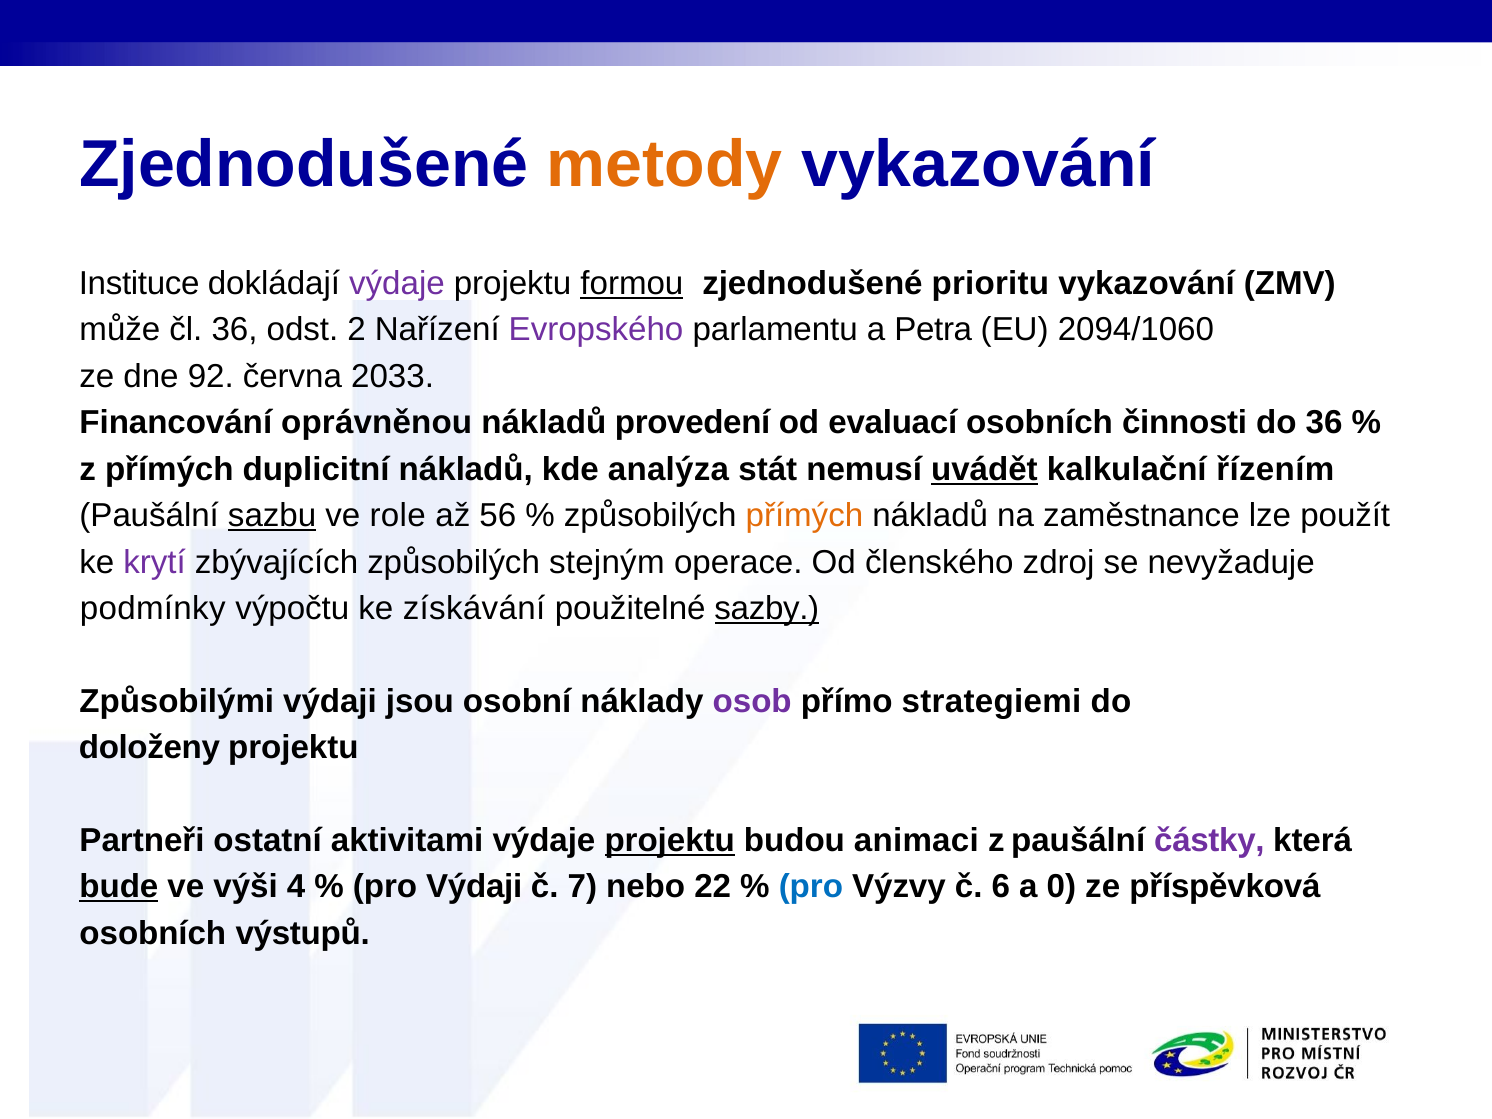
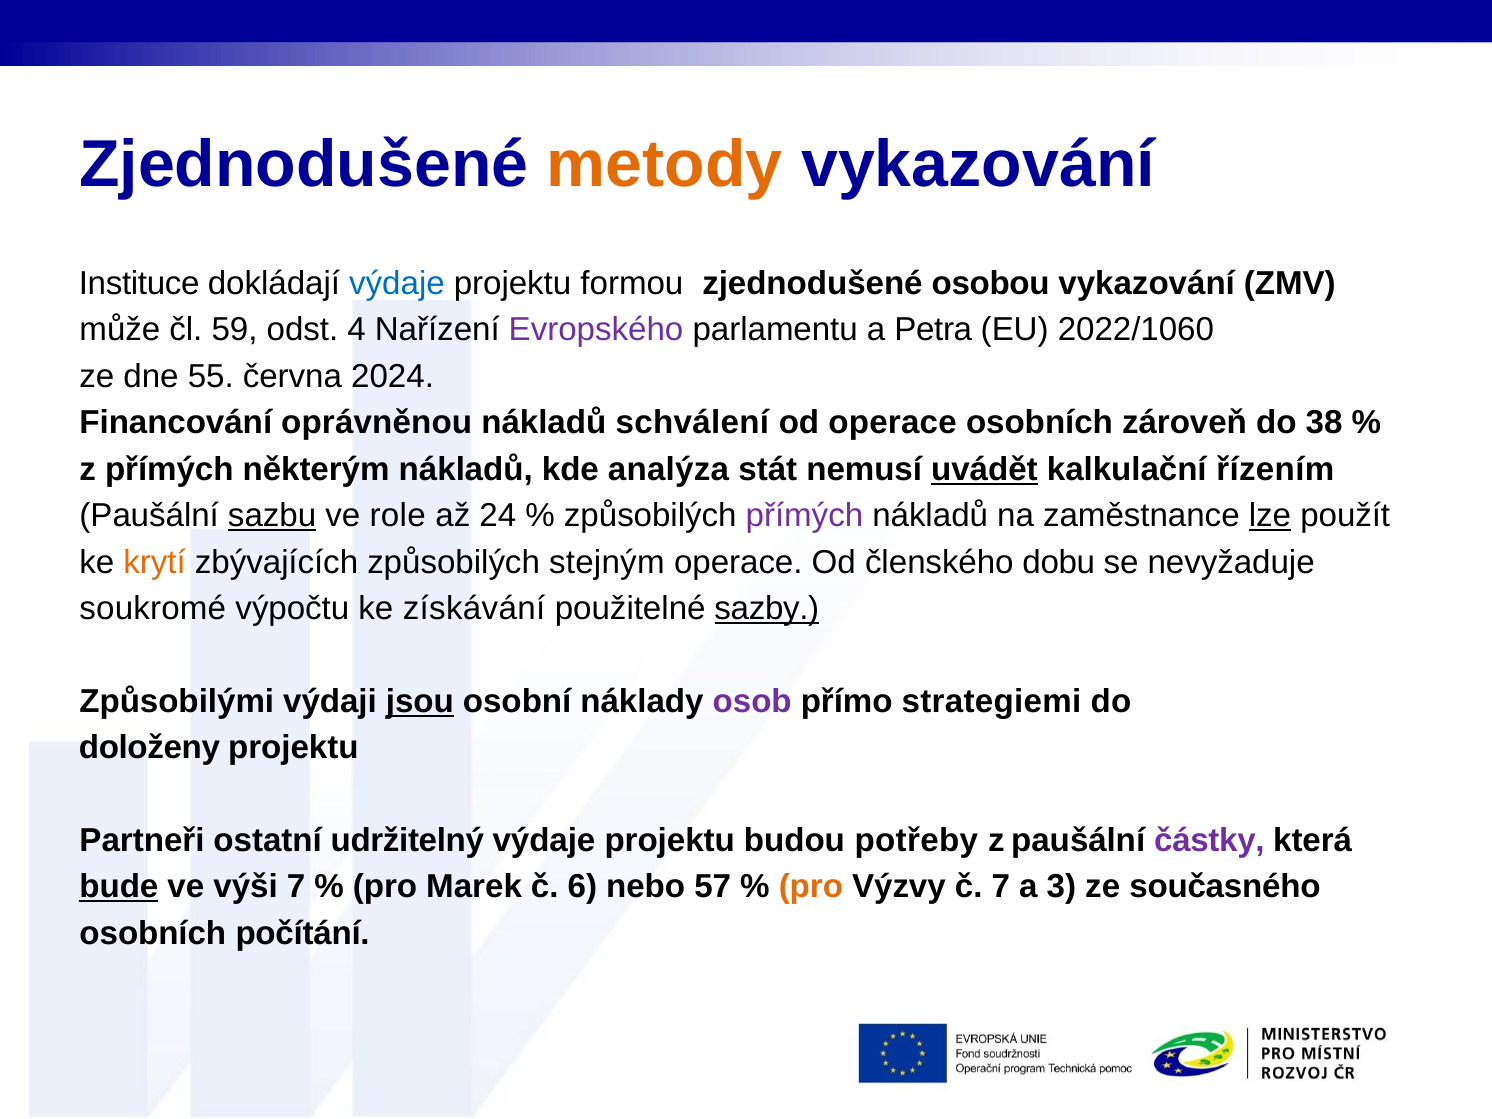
výdaje at (397, 284) colour: purple -> blue
formou underline: present -> none
prioritu: prioritu -> osobou
čl 36: 36 -> 59
2: 2 -> 4
2094/1060: 2094/1060 -> 2022/1060
92: 92 -> 55
2033: 2033 -> 2024
provedení: provedení -> schválení
od evaluací: evaluací -> operace
činnosti: činnosti -> zároveň
do 36: 36 -> 38
duplicitní: duplicitní -> některým
56: 56 -> 24
přímých at (804, 516) colour: orange -> purple
lze underline: none -> present
krytí colour: purple -> orange
zdroj: zdroj -> dobu
podmínky: podmínky -> soukromé
jsou underline: none -> present
aktivitami: aktivitami -> udržitelný
projektu at (670, 841) underline: present -> none
animaci: animaci -> potřeby
výši 4: 4 -> 7
pro Výdaji: Výdaji -> Marek
7: 7 -> 6
22: 22 -> 57
pro at (811, 887) colour: blue -> orange
č 6: 6 -> 7
0: 0 -> 3
příspěvková: příspěvková -> současného
výstupů: výstupů -> počítání
